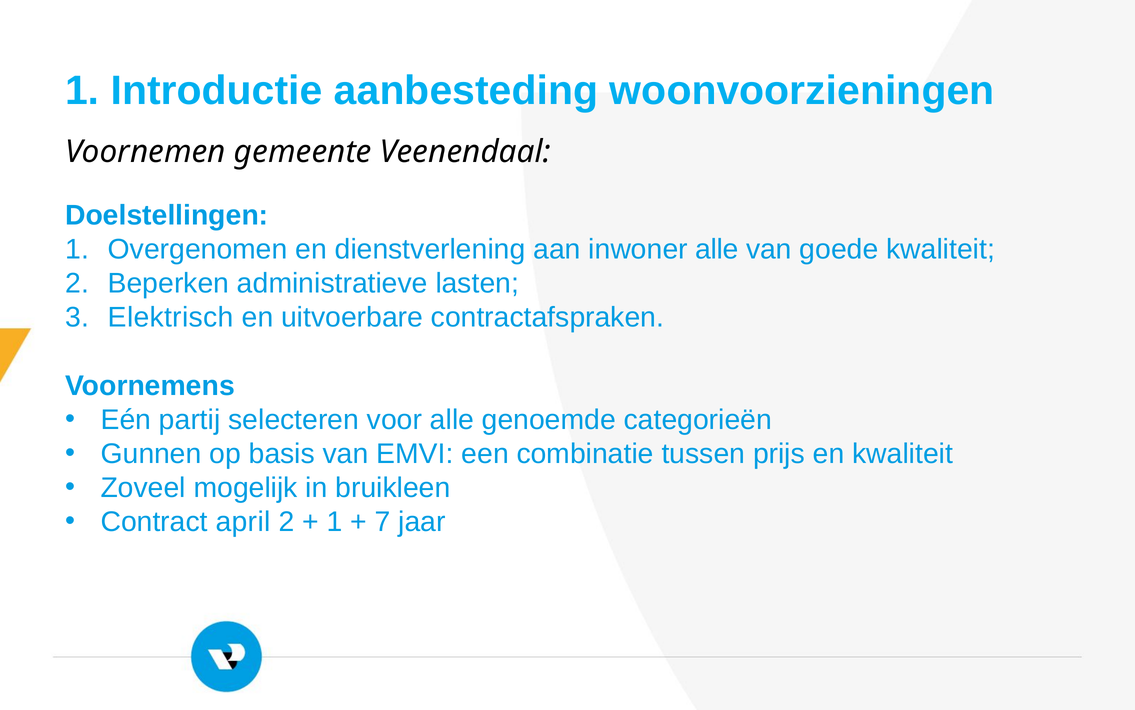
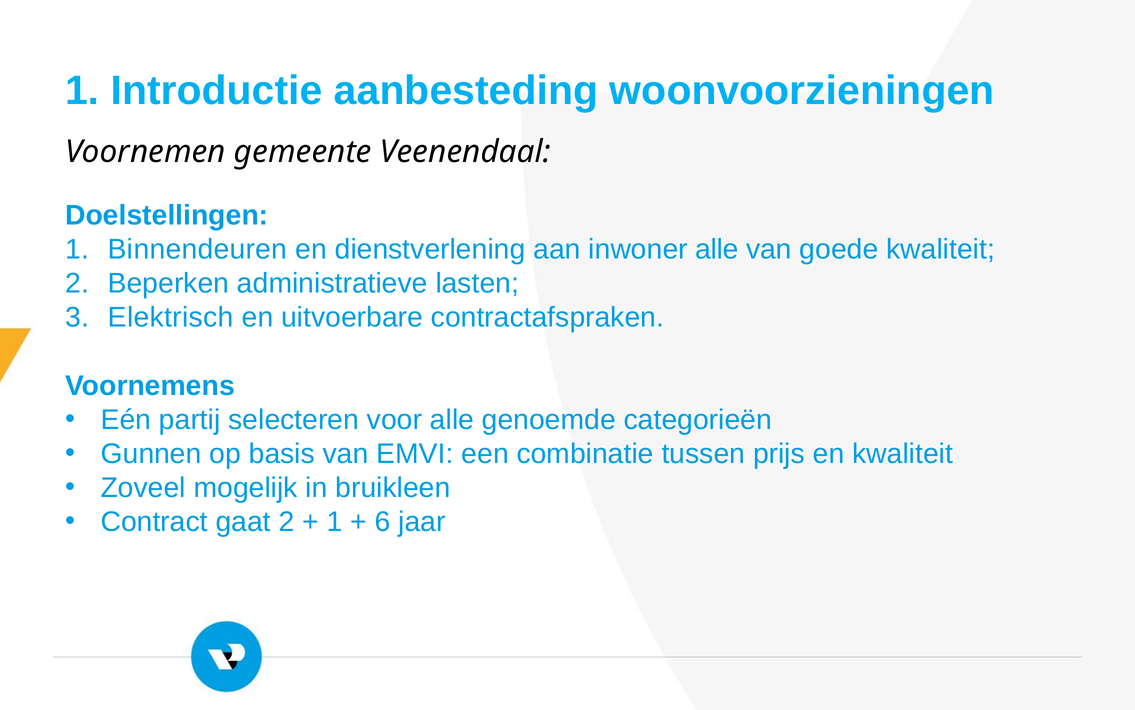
Overgenomen: Overgenomen -> Binnendeuren
april: april -> gaat
7: 7 -> 6
